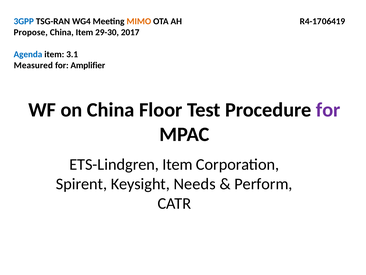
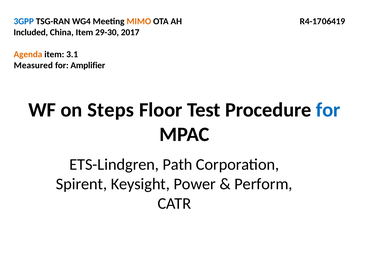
Propose: Propose -> Included
Agenda colour: blue -> orange
on China: China -> Steps
for at (328, 110) colour: purple -> blue
ETS-Lindgren Item: Item -> Path
Needs: Needs -> Power
